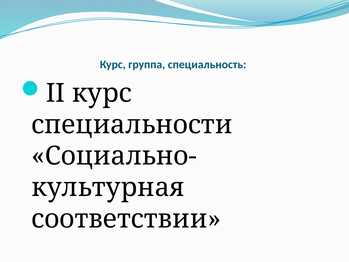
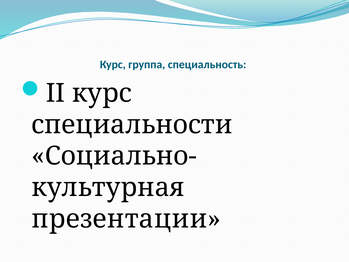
соответствии: соответствии -> презентации
